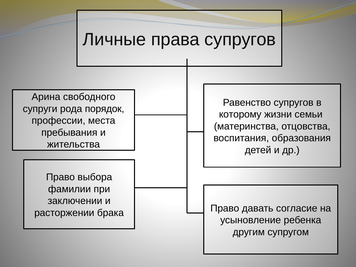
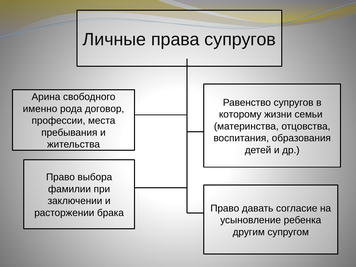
супруги: супруги -> именно
порядок: порядок -> договор
